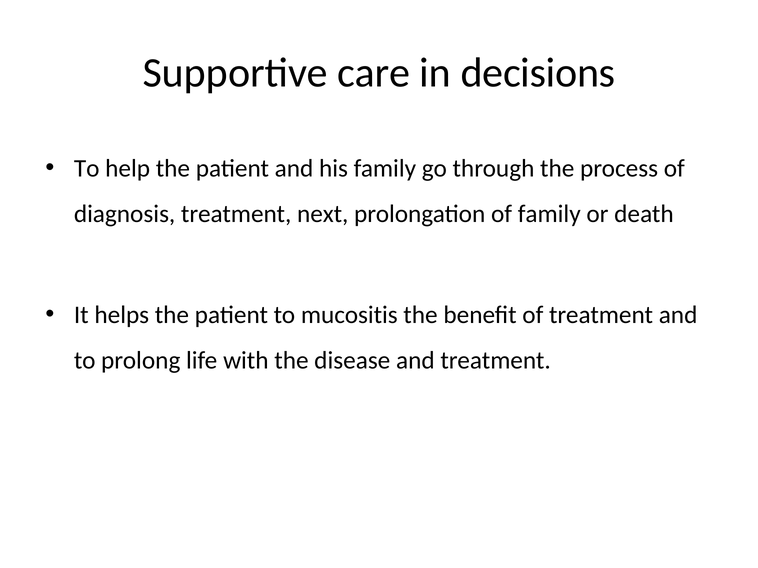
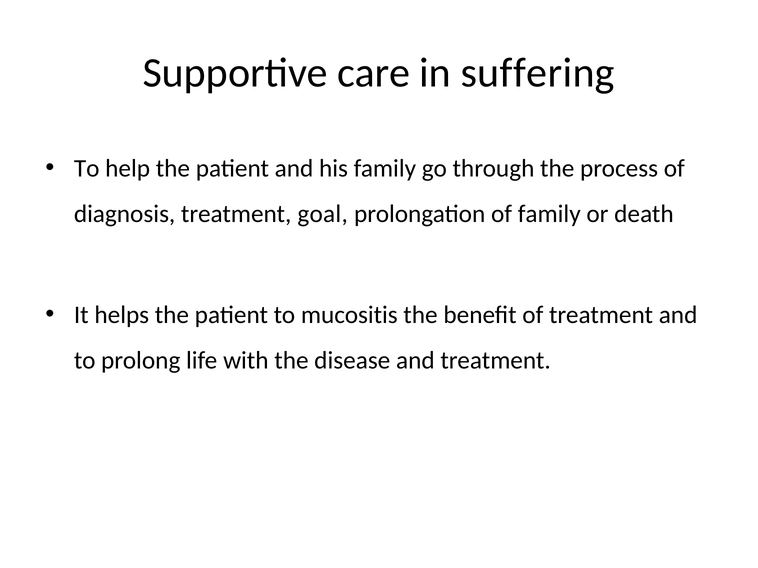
decisions: decisions -> suffering
next: next -> goal
